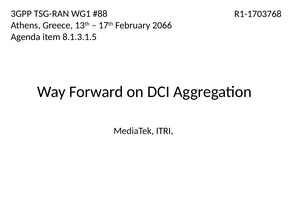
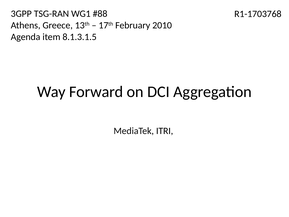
2066: 2066 -> 2010
